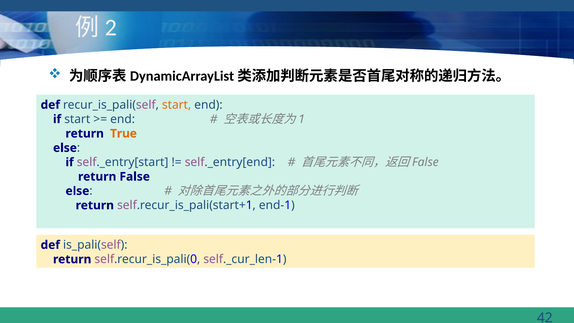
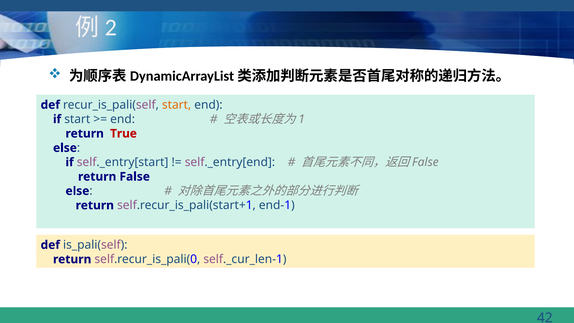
True colour: orange -> red
